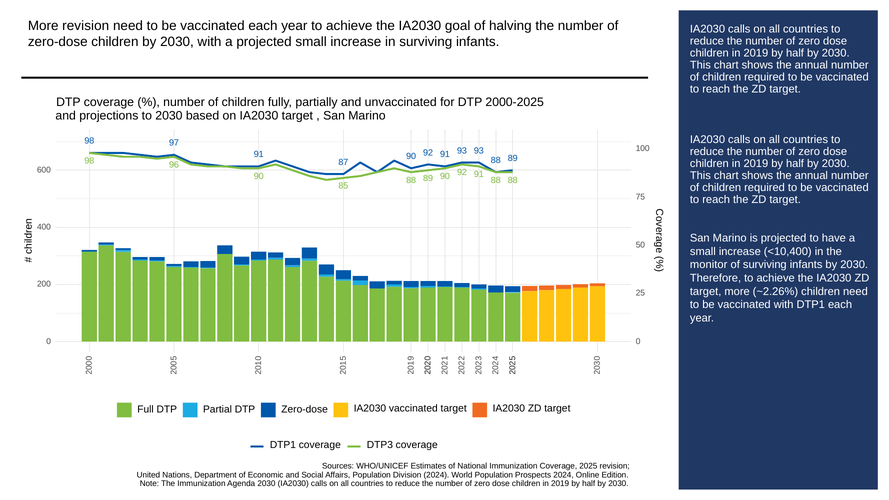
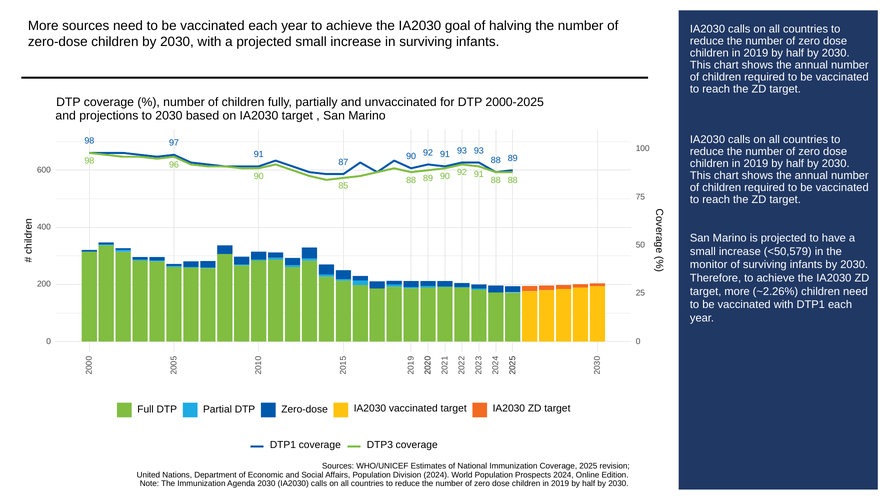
More revision: revision -> sources
<10,400: <10,400 -> <50,579
